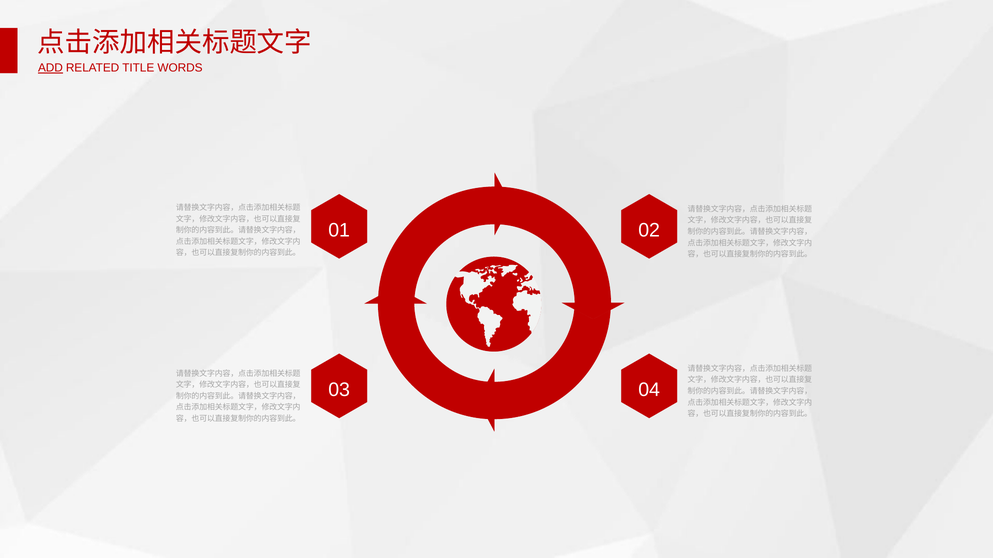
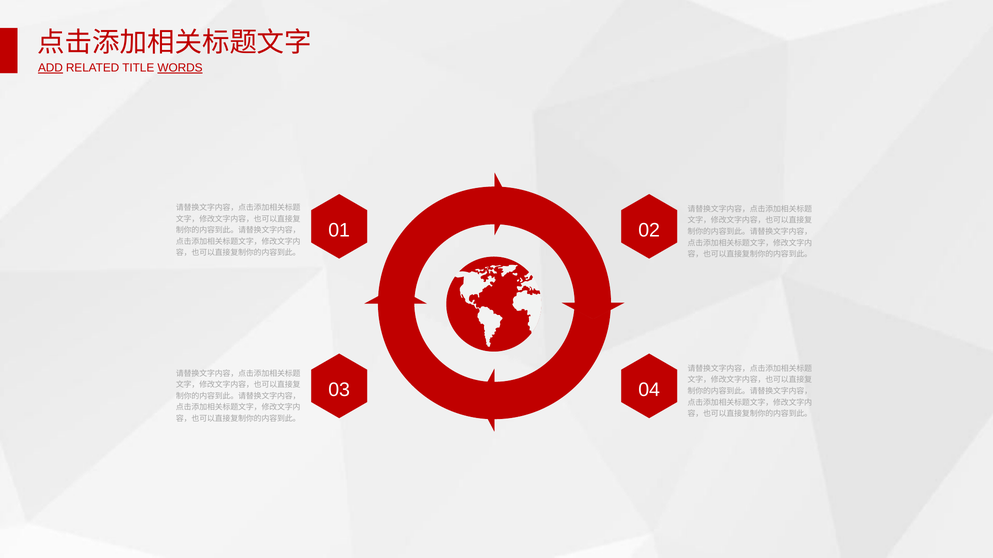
WORDS underline: none -> present
